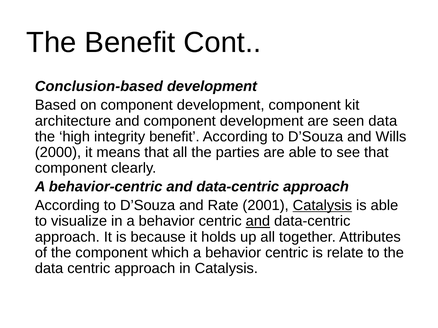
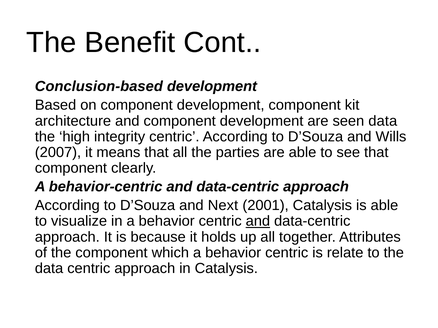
integrity benefit: benefit -> centric
2000: 2000 -> 2007
Rate: Rate -> Next
Catalysis at (322, 206) underline: present -> none
